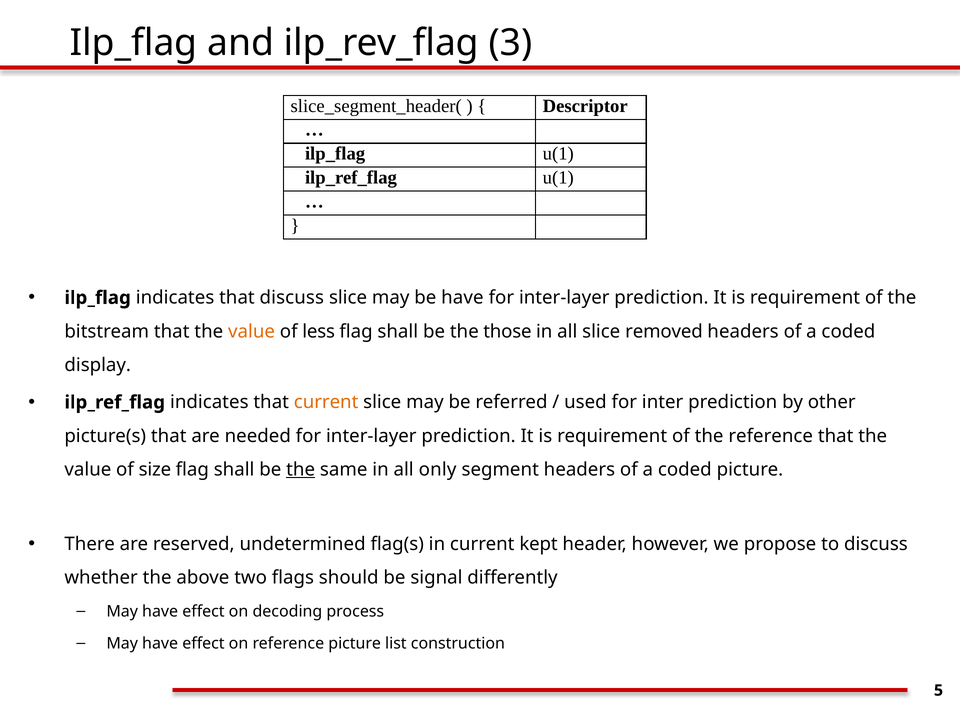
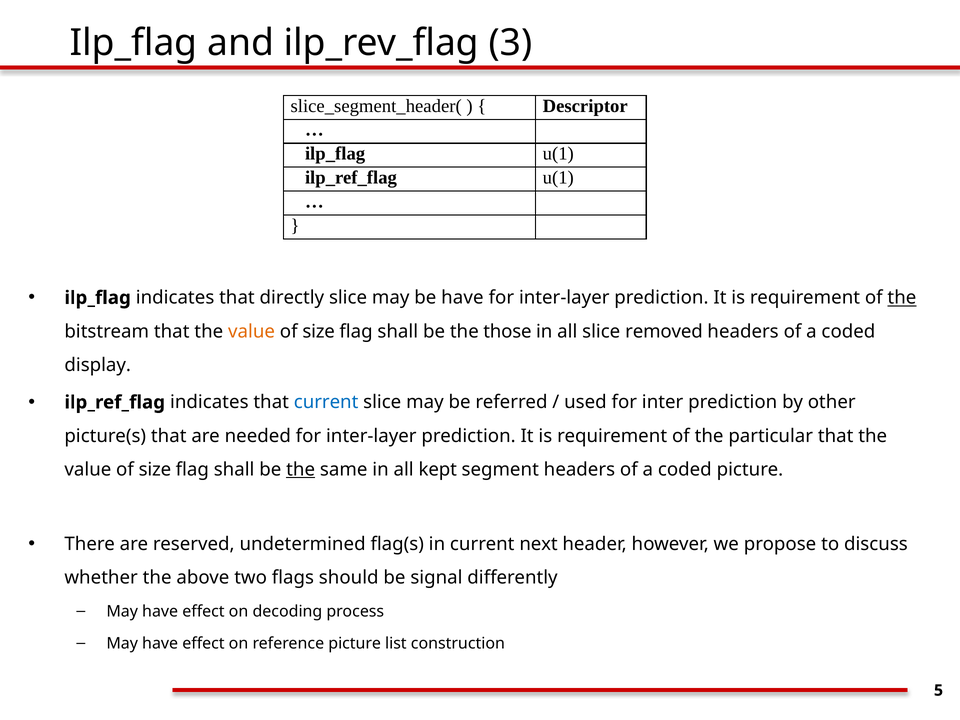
that discuss: discuss -> directly
the at (902, 298) underline: none -> present
less at (319, 331): less -> size
current at (326, 402) colour: orange -> blue
the reference: reference -> particular
only: only -> kept
kept: kept -> next
